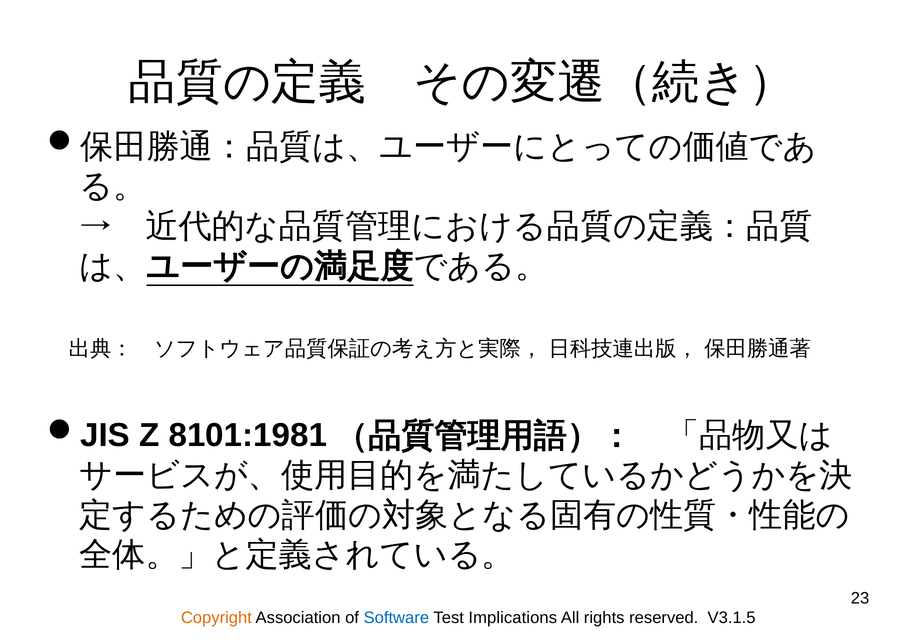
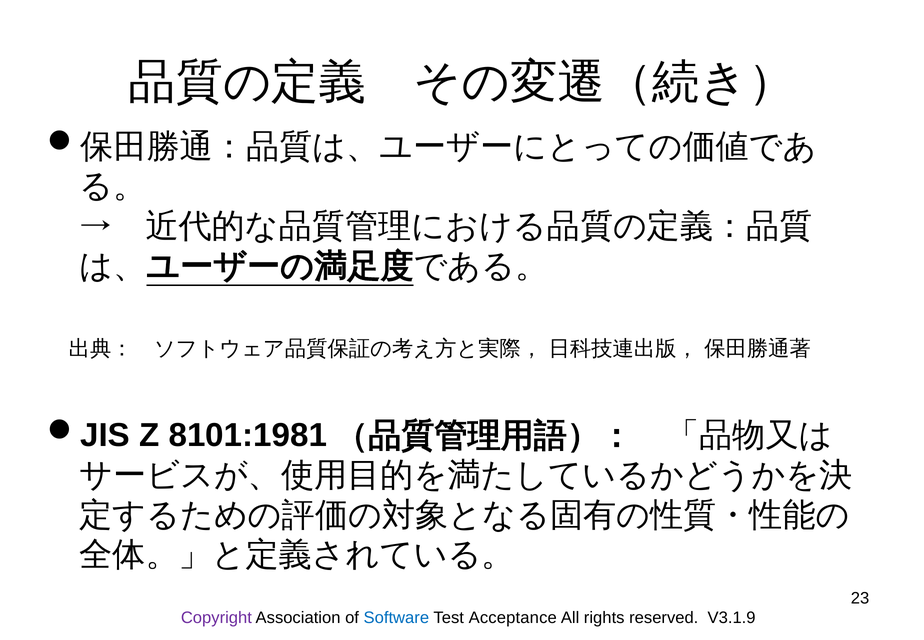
Copyright colour: orange -> purple
Implications: Implications -> Acceptance
V3.1.5: V3.1.5 -> V3.1.9
